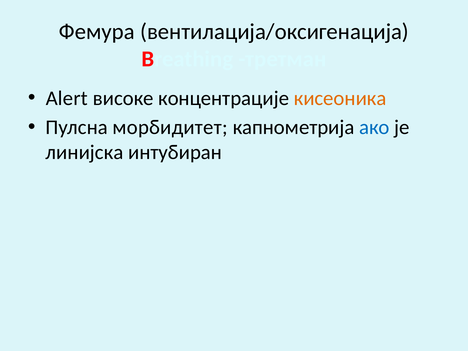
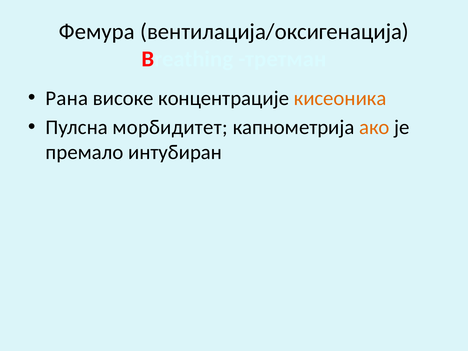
Alert: Alert -> Рана
ако colour: blue -> orange
линијска: линијска -> премало
